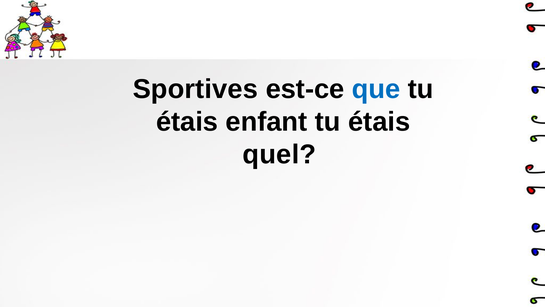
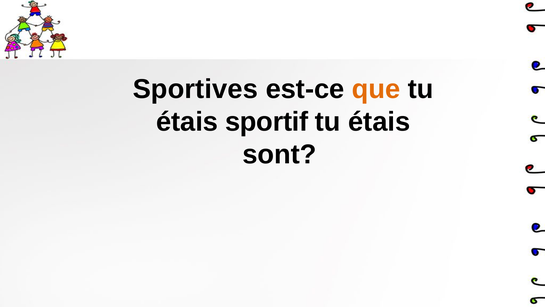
que colour: blue -> orange
enfant: enfant -> sportif
quel: quel -> sont
